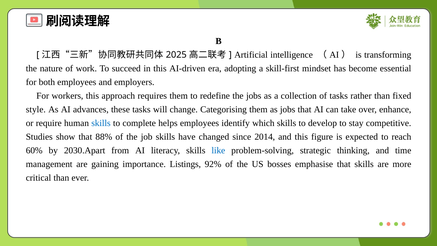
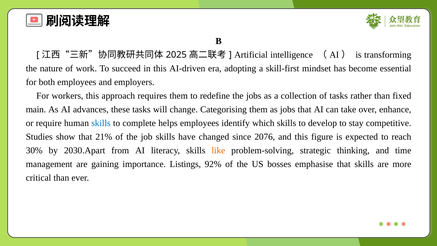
style: style -> main
88%: 88% -> 21%
2014: 2014 -> 2076
60%: 60% -> 30%
like colour: blue -> orange
